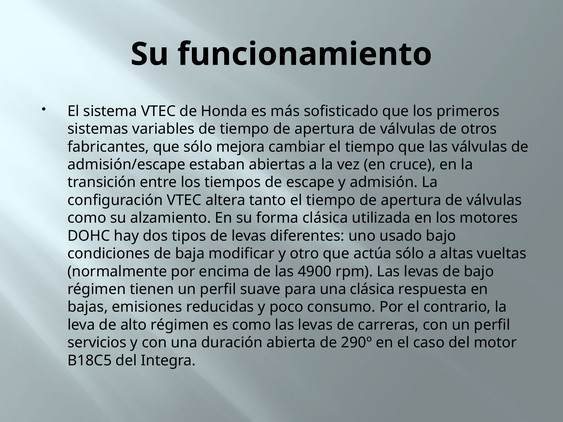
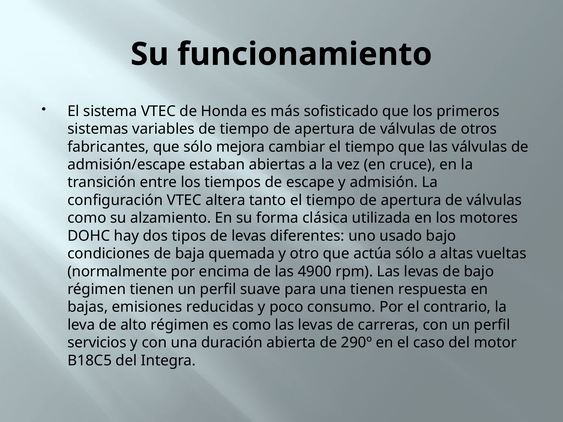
modificar: modificar -> quemada
una clásica: clásica -> tienen
